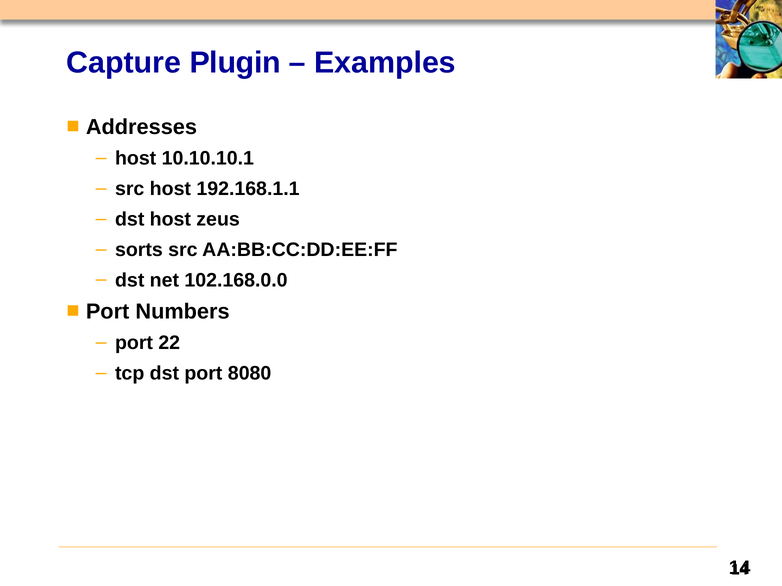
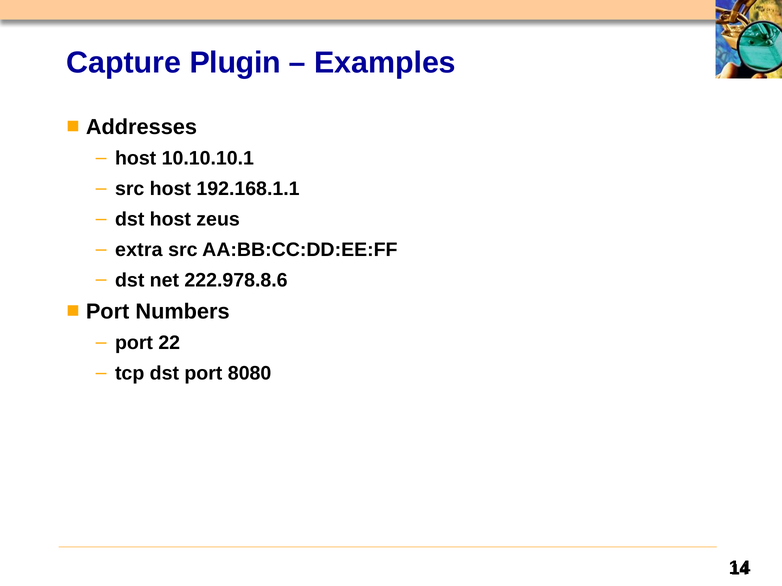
sorts: sorts -> extra
102.168.0.0: 102.168.0.0 -> 222.978.8.6
